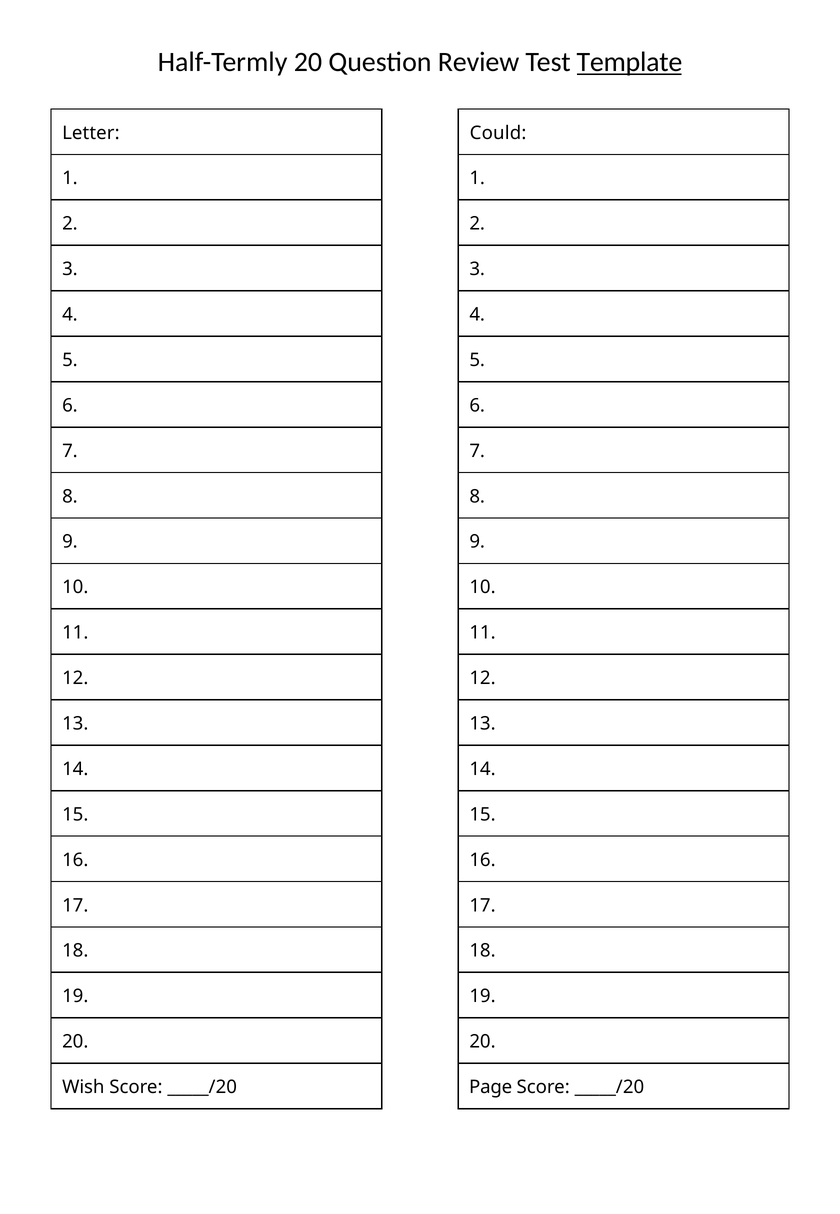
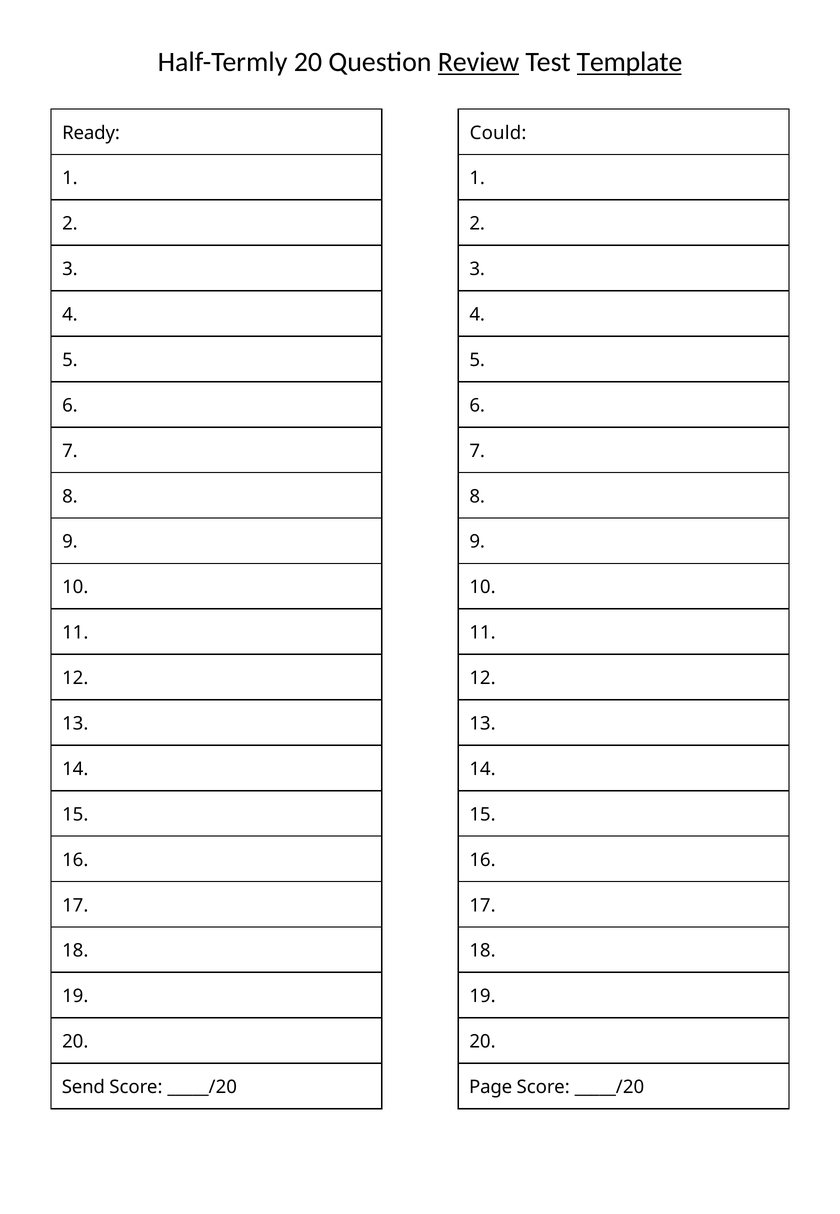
Review underline: none -> present
Letter: Letter -> Ready
Wish: Wish -> Send
